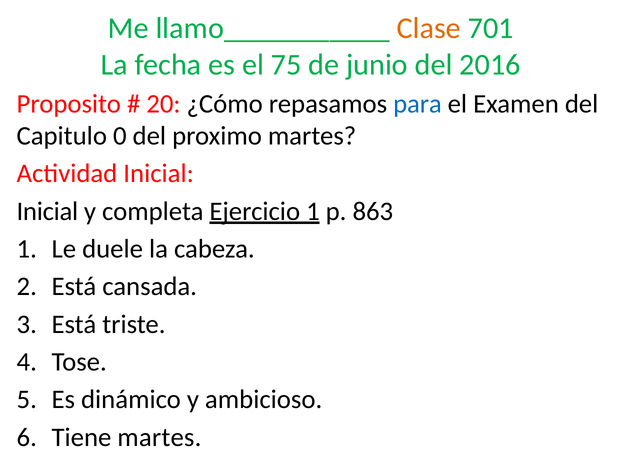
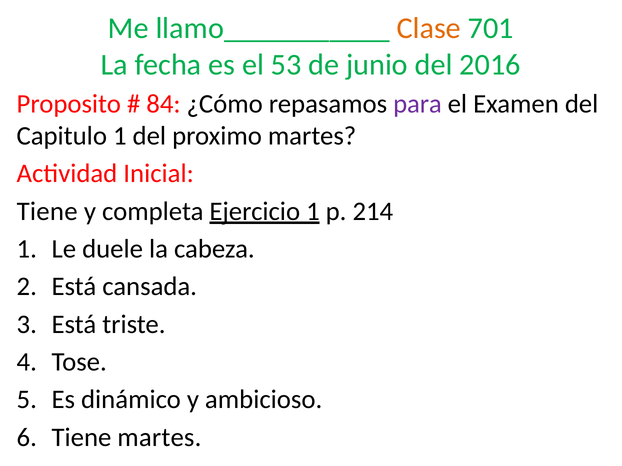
75: 75 -> 53
20: 20 -> 84
para colour: blue -> purple
Capitulo 0: 0 -> 1
Inicial at (47, 212): Inicial -> Tiene
863: 863 -> 214
